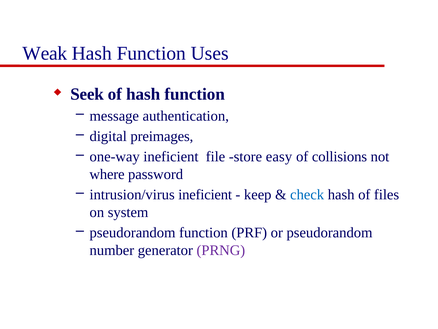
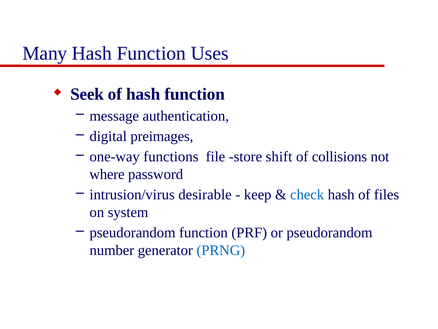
Weak: Weak -> Many
one-way ineficient: ineficient -> functions
easy: easy -> shift
intrusion/virus ineficient: ineficient -> desirable
PRNG colour: purple -> blue
